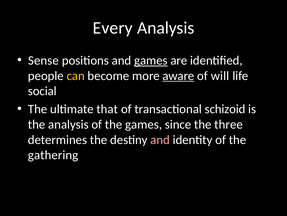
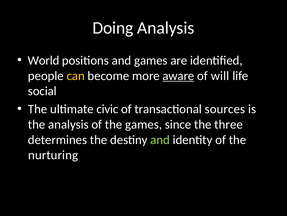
Every: Every -> Doing
Sense: Sense -> World
games at (151, 60) underline: present -> none
that: that -> civic
schizoid: schizoid -> sources
and at (160, 139) colour: pink -> light green
gathering: gathering -> nurturing
